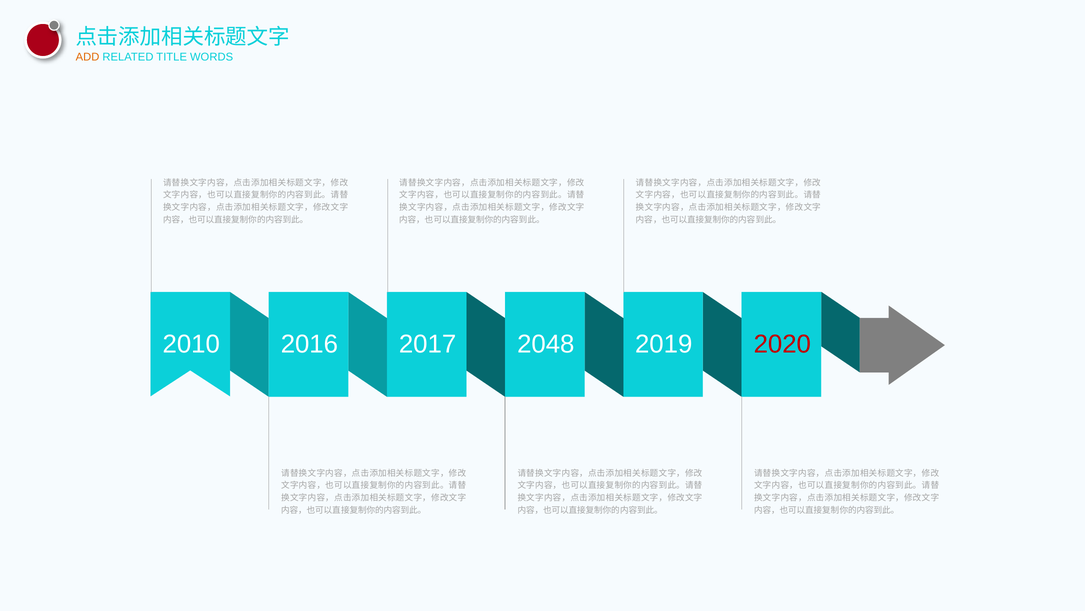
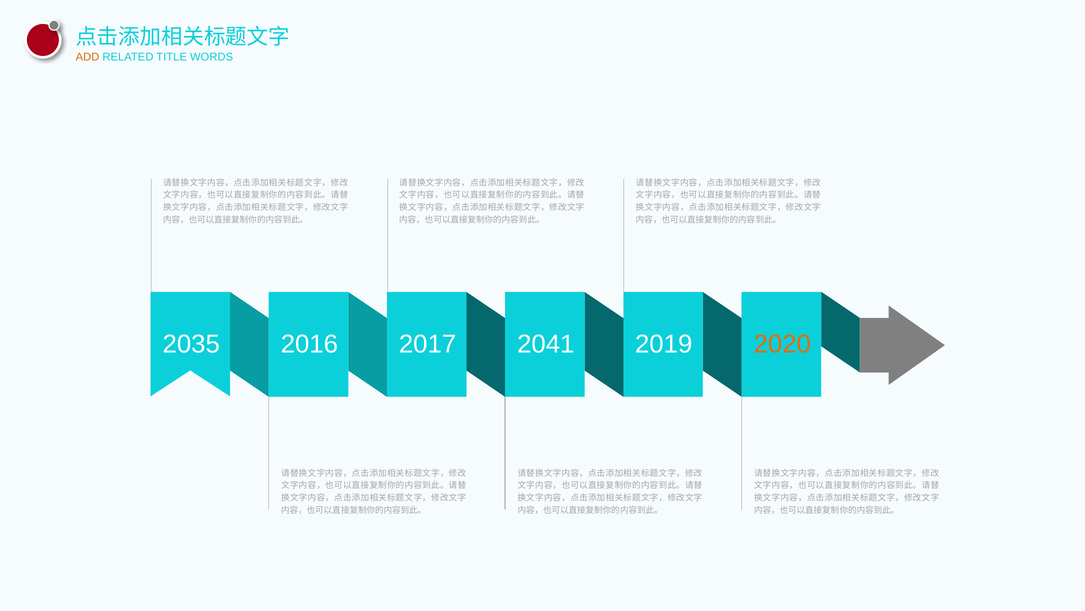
2010: 2010 -> 2035
2048: 2048 -> 2041
2020 colour: red -> orange
